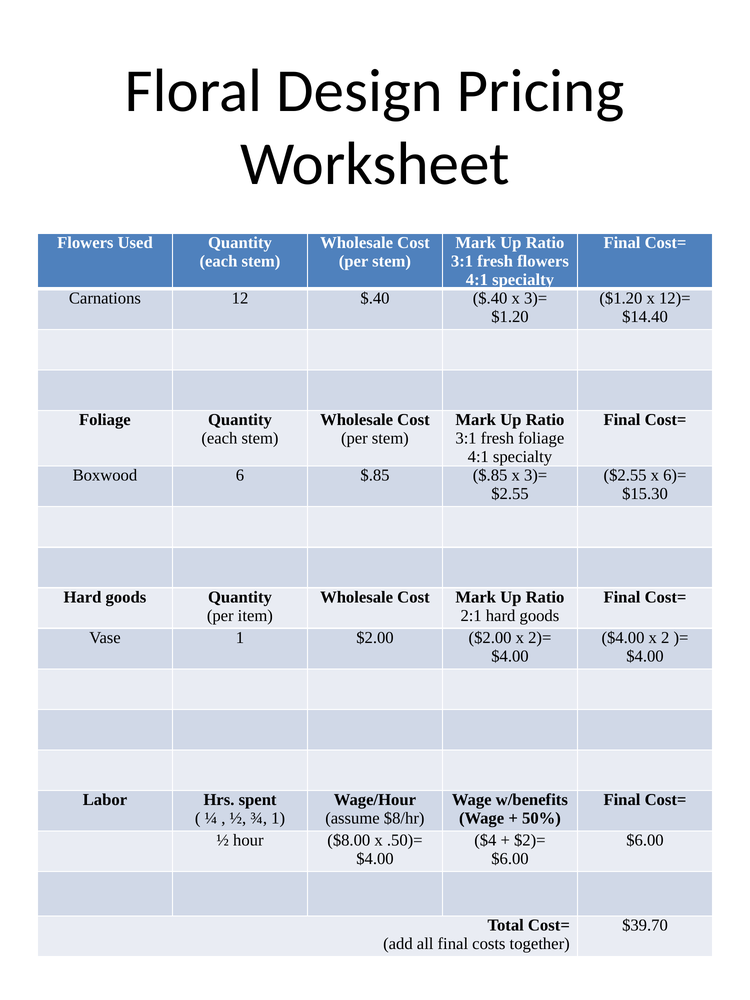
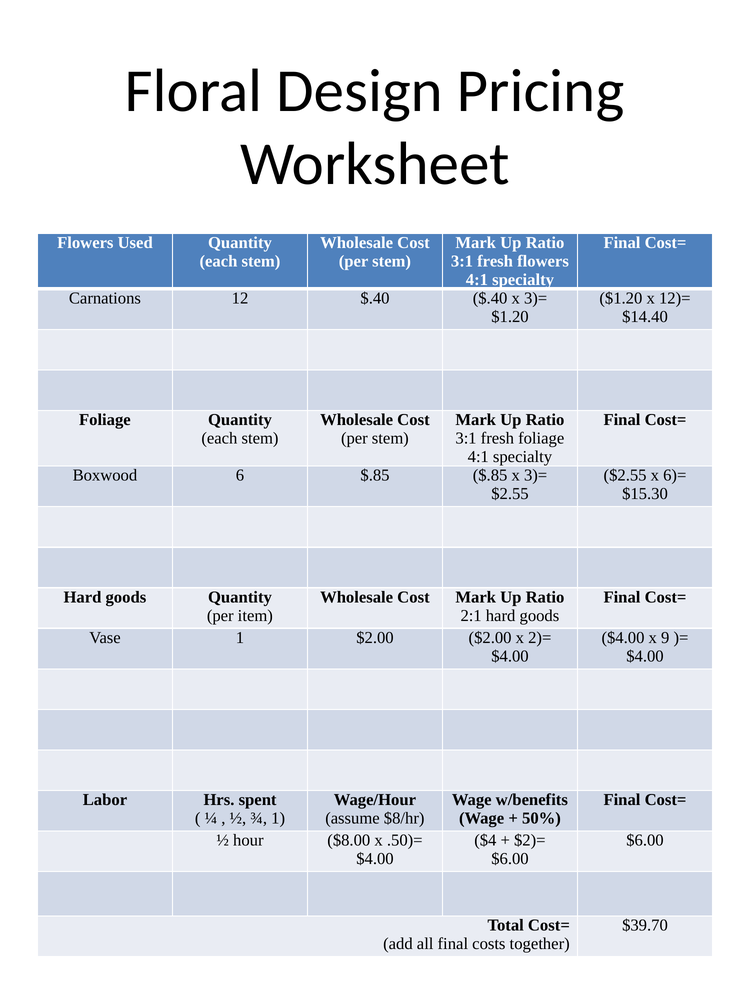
2: 2 -> 9
